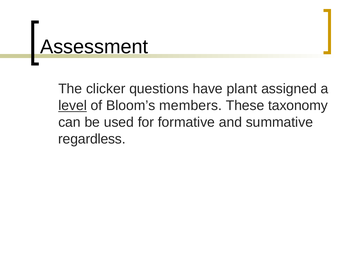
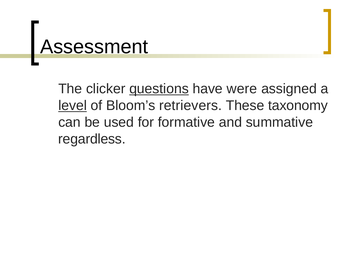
questions underline: none -> present
plant: plant -> were
members: members -> retrievers
